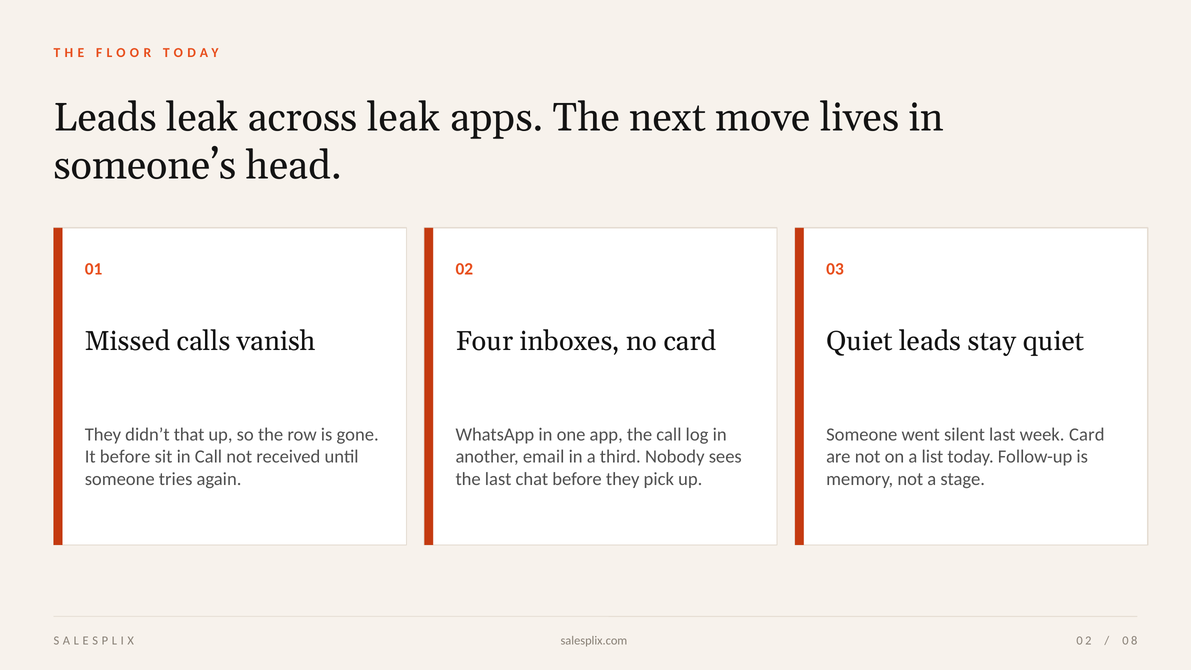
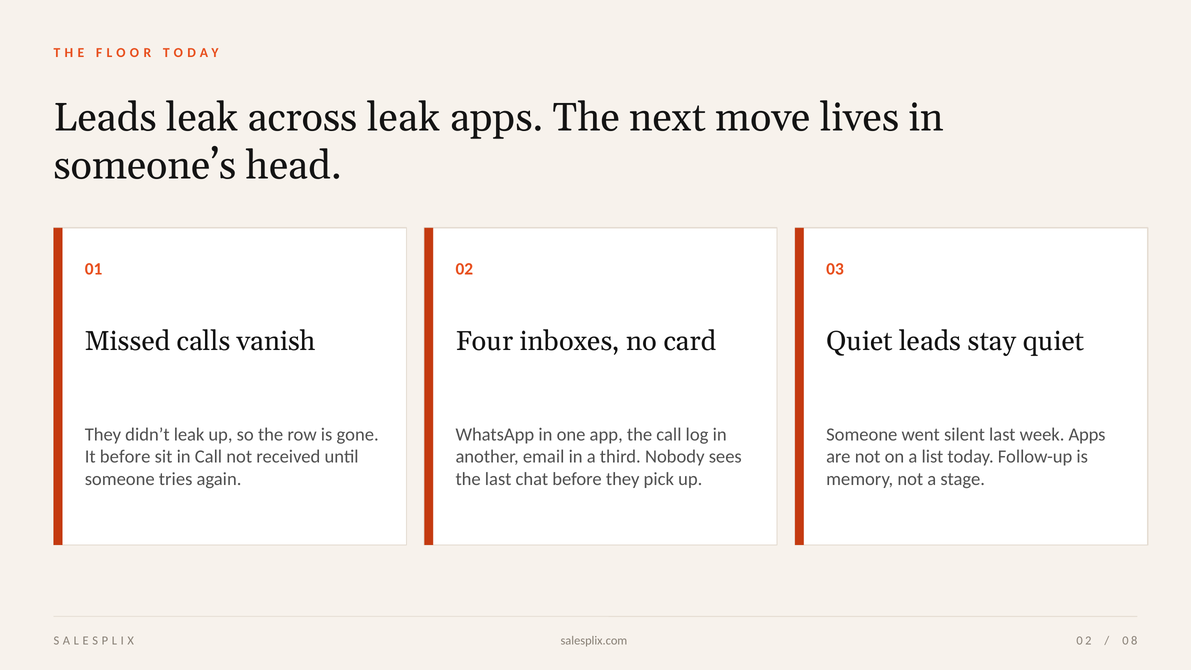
didn’t that: that -> leak
week Card: Card -> Apps
